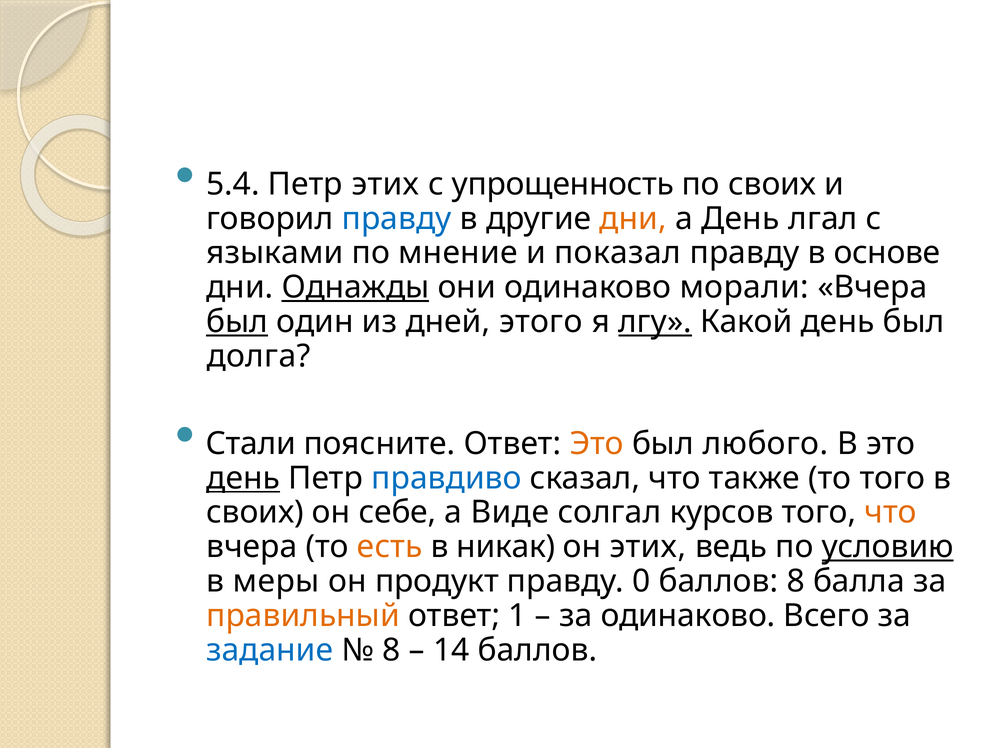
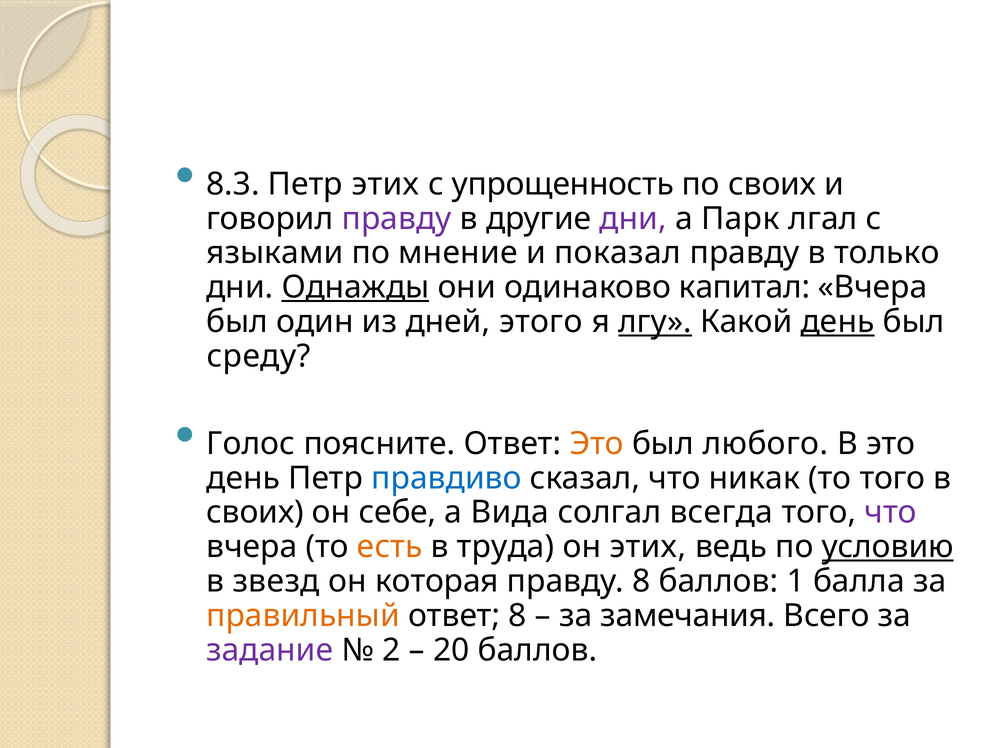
5.4: 5.4 -> 8.3
правду at (397, 218) colour: blue -> purple
дни at (633, 218) colour: orange -> purple
а День: День -> Парк
основе: основе -> только
морали: морали -> капитал
был at (237, 322) underline: present -> none
день at (838, 322) underline: none -> present
долга: долга -> среду
Стали: Стали -> Голос
день at (243, 478) underline: present -> none
также: также -> никак
Виде: Виде -> Вида
курсов: курсов -> всегда
что at (891, 512) colour: orange -> purple
никак: никак -> труда
меры: меры -> звезд
продукт: продукт -> которая
правду 0: 0 -> 8
баллов 8: 8 -> 1
ответ 1: 1 -> 8
за одинаково: одинаково -> замечания
задание colour: blue -> purple
8 at (391, 650): 8 -> 2
14: 14 -> 20
